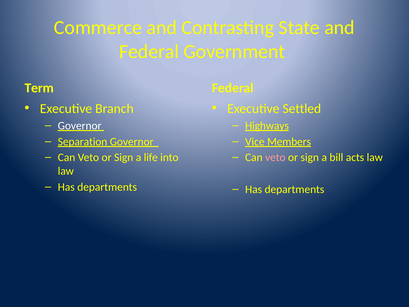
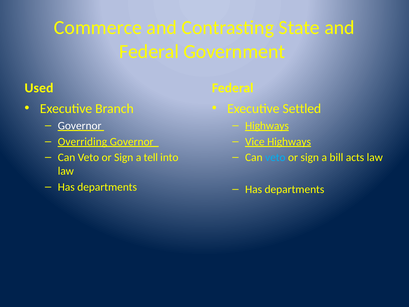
Term: Term -> Used
Separation: Separation -> Overriding
Vice Members: Members -> Highways
life: life -> tell
veto at (275, 157) colour: pink -> light blue
